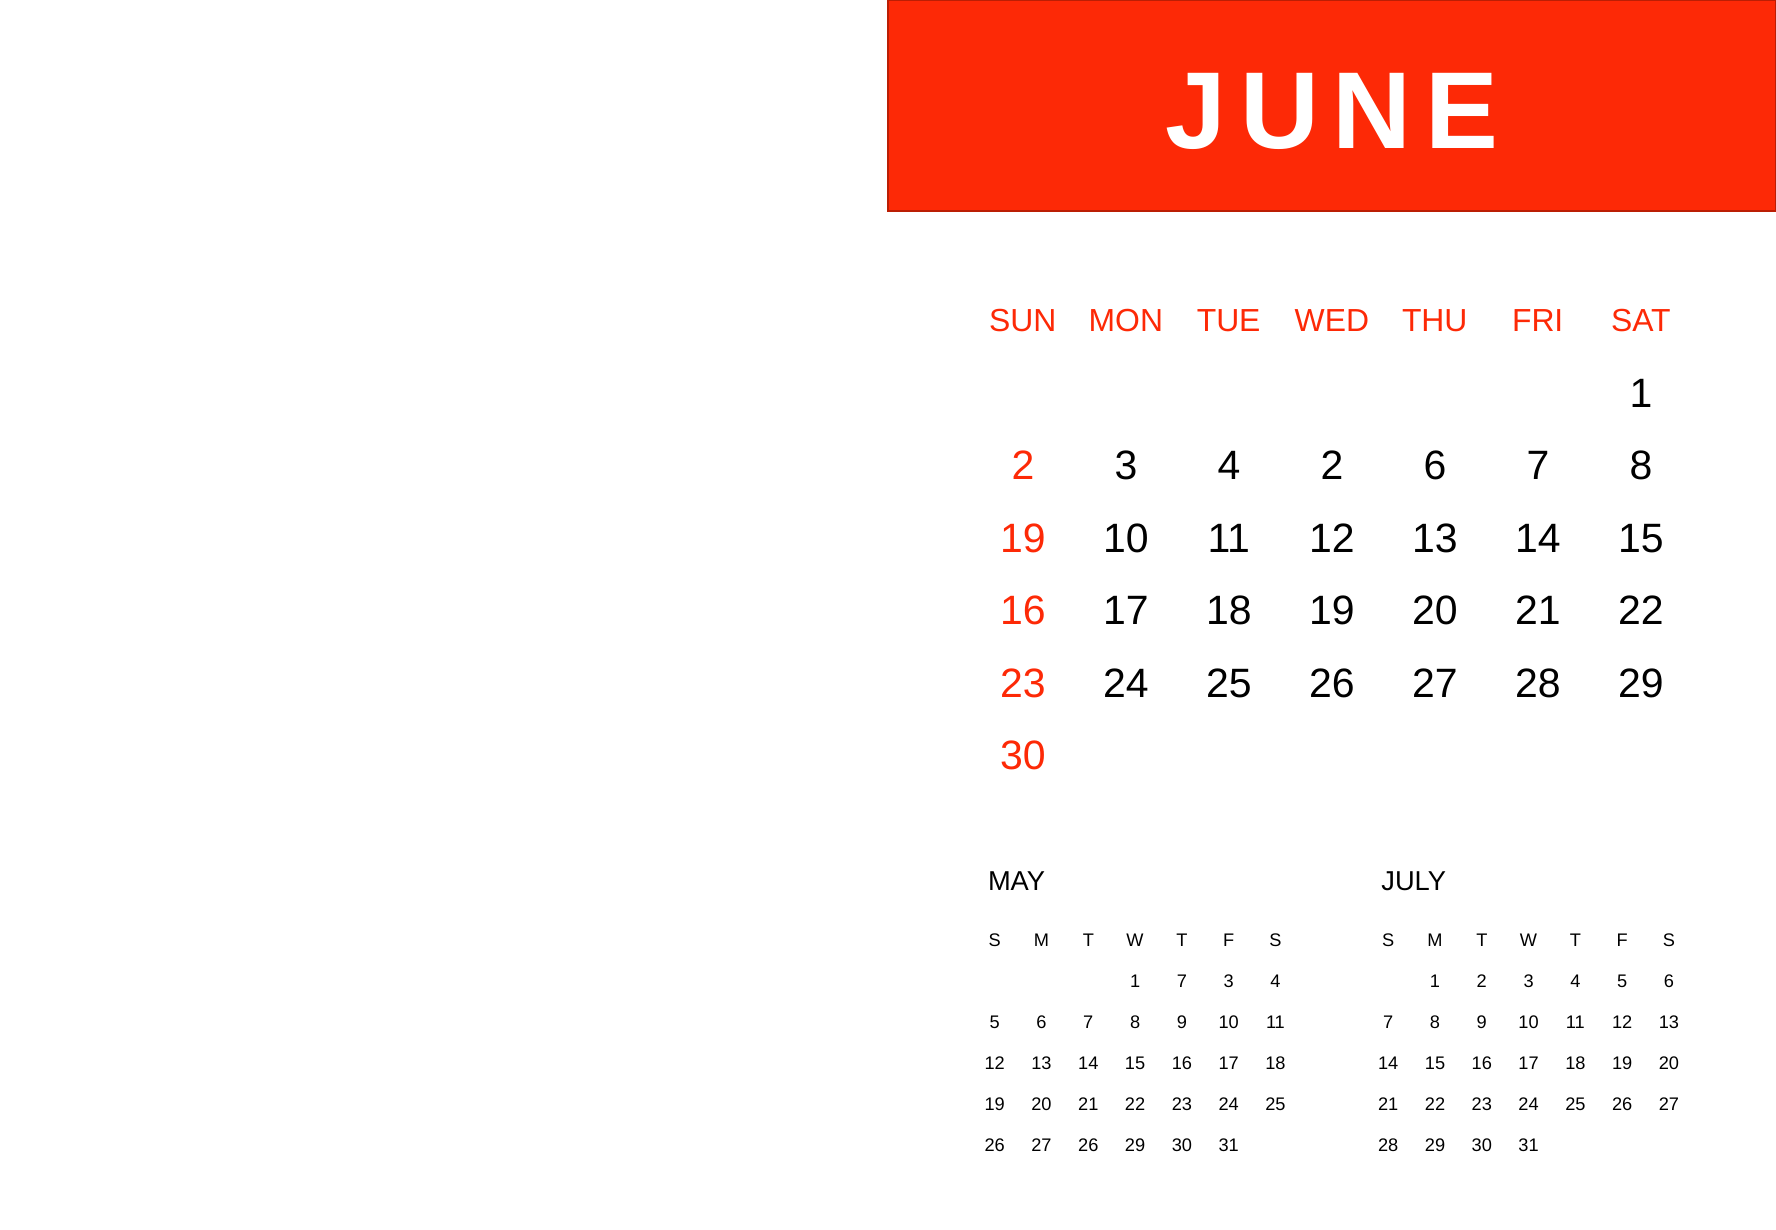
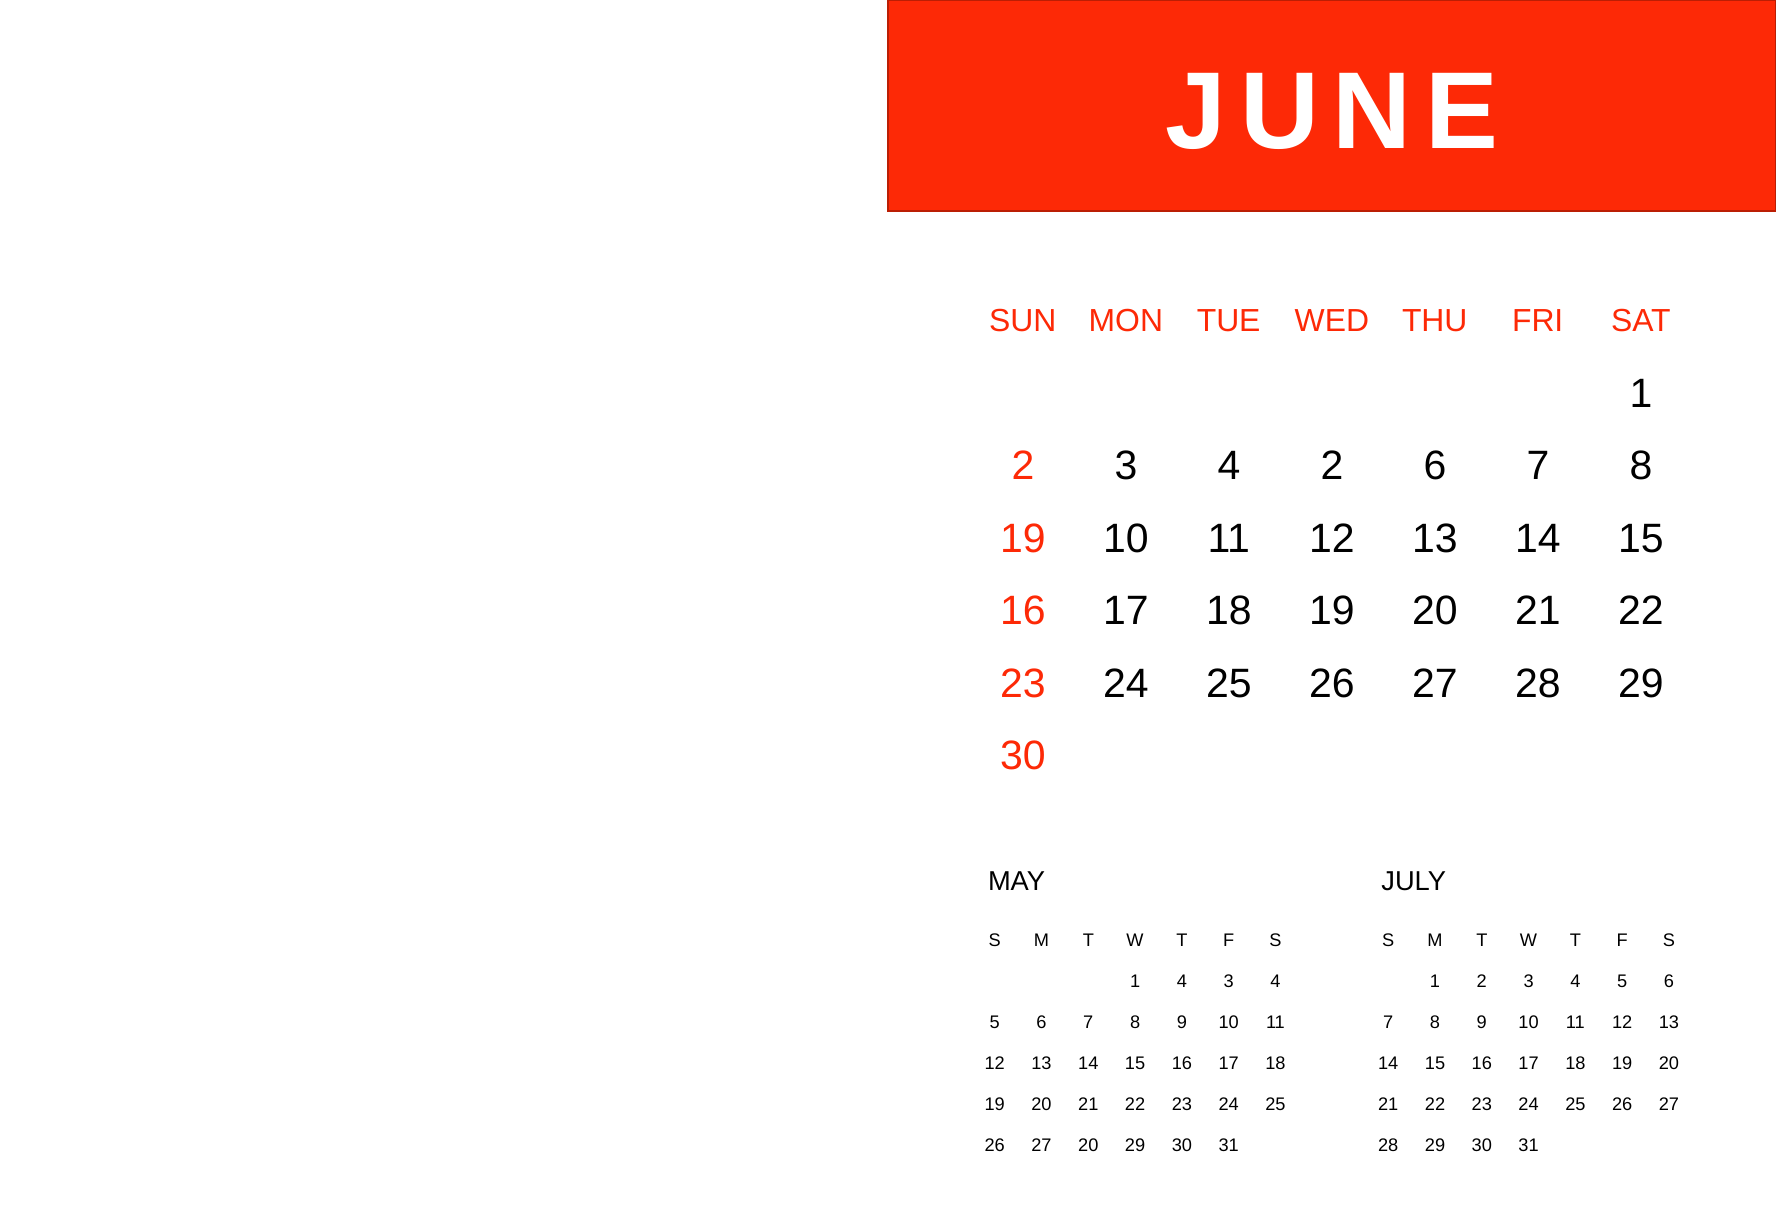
1 7: 7 -> 4
27 26: 26 -> 20
